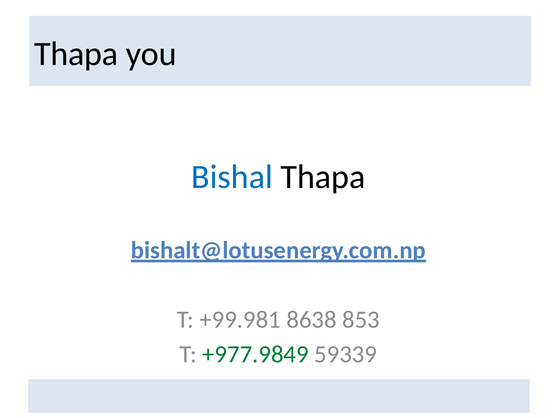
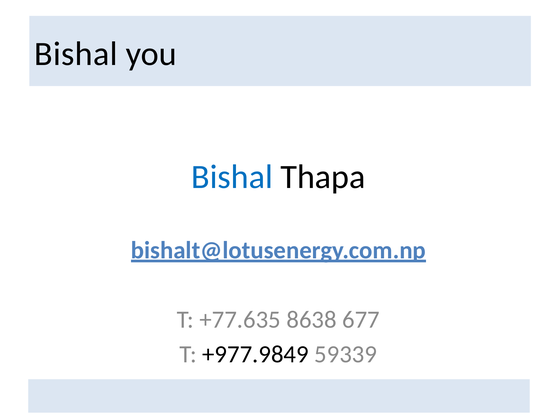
Thapa at (76, 54): Thapa -> Bishal
+99.981: +99.981 -> +77.635
853: 853 -> 677
+977.9849 colour: green -> black
